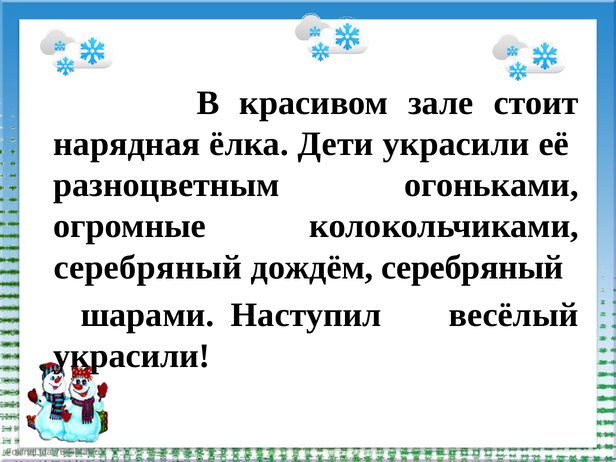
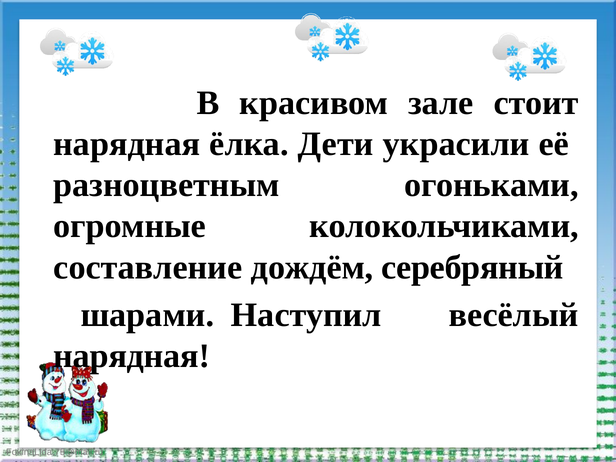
серебряный at (148, 267): серебряный -> составление
украсили at (132, 356): украсили -> нарядная
